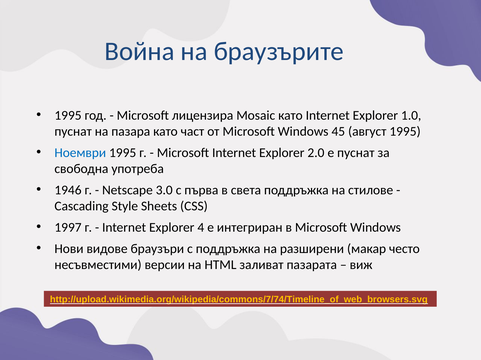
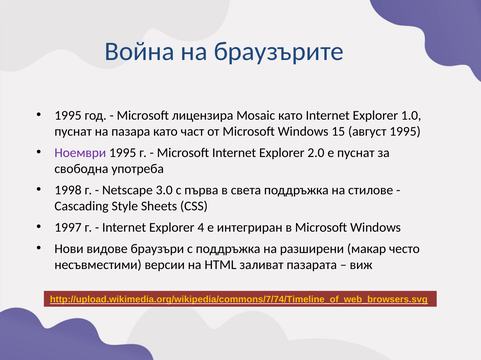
45: 45 -> 15
Ноември colour: blue -> purple
1946: 1946 -> 1998
